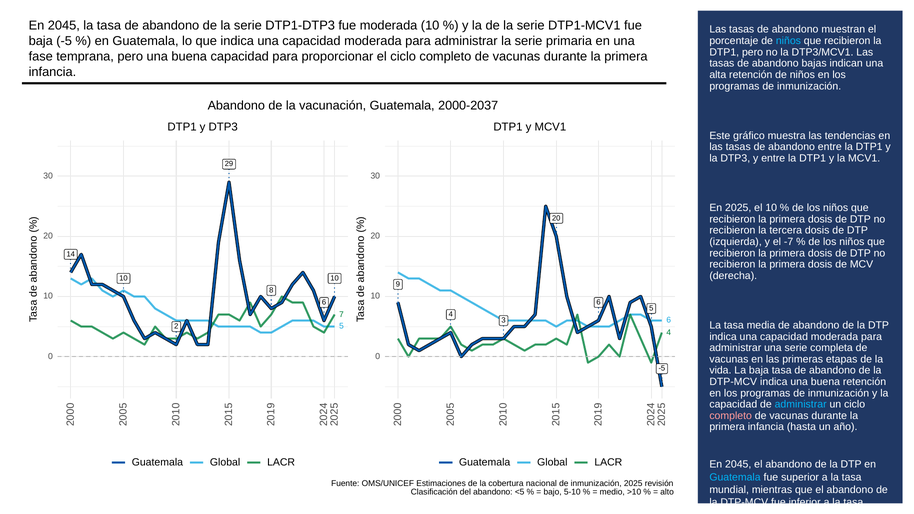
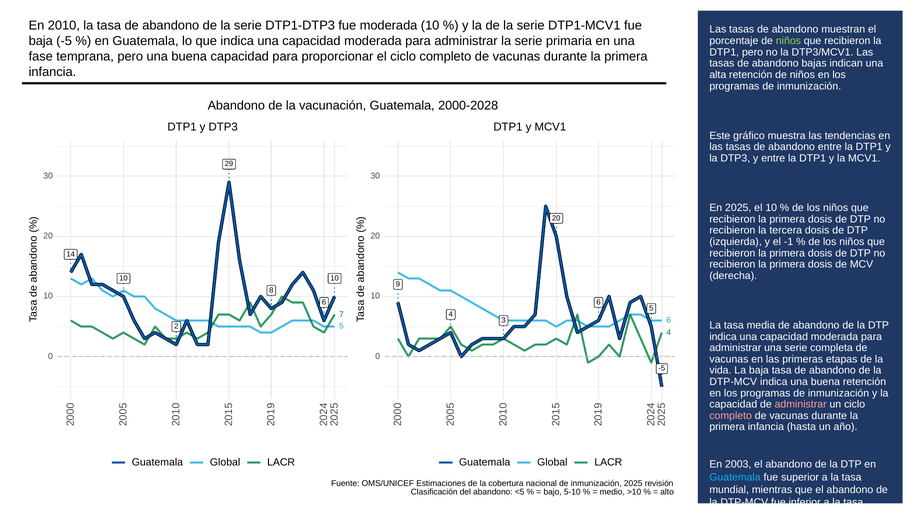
2045 at (64, 26): 2045 -> 2010
niños at (788, 41) colour: light blue -> light green
2000-2037: 2000-2037 -> 2000-2028
-7: -7 -> -1
administrar at (801, 405) colour: light blue -> pink
2045 at (738, 465): 2045 -> 2003
